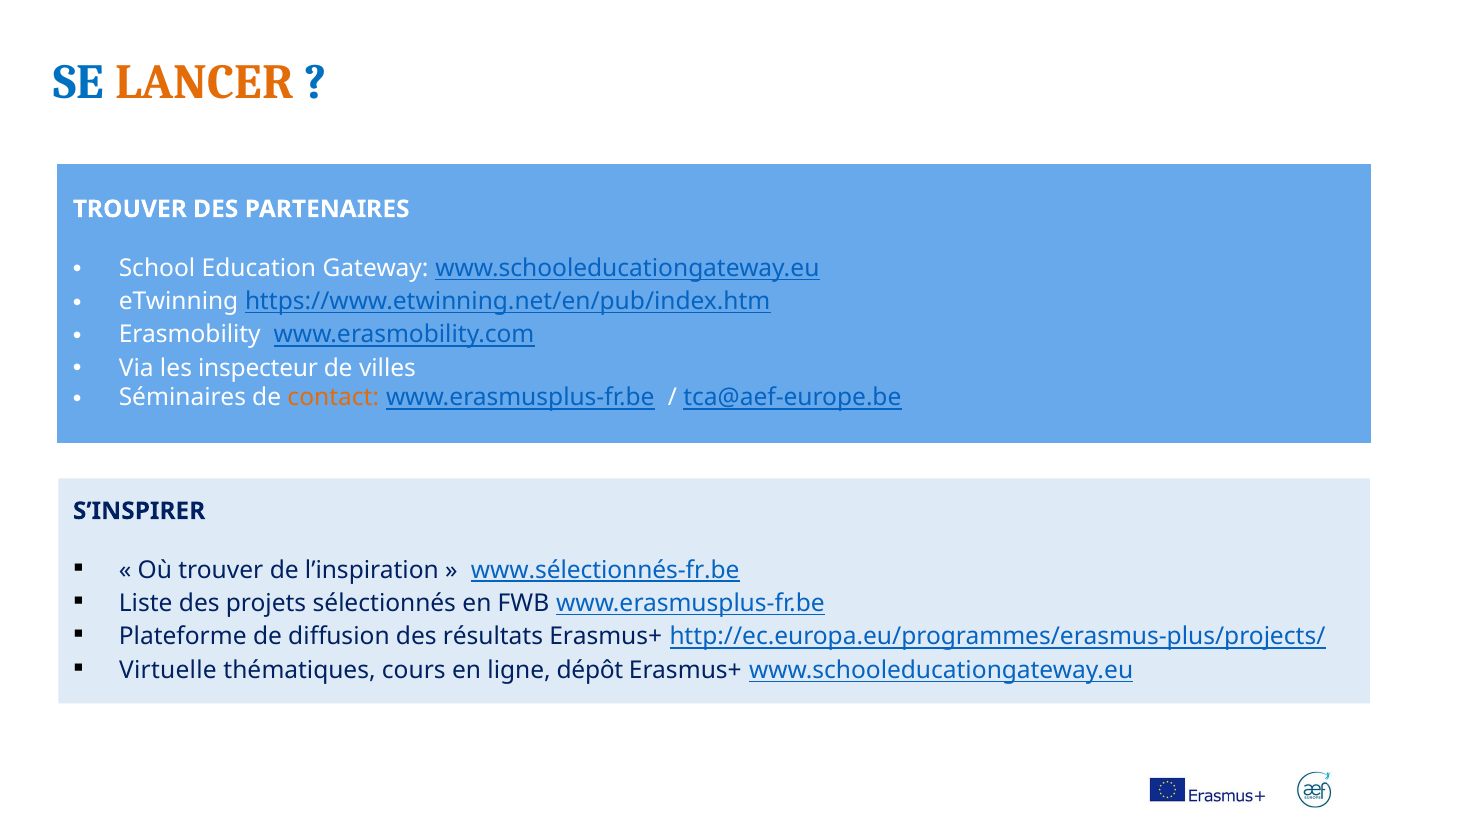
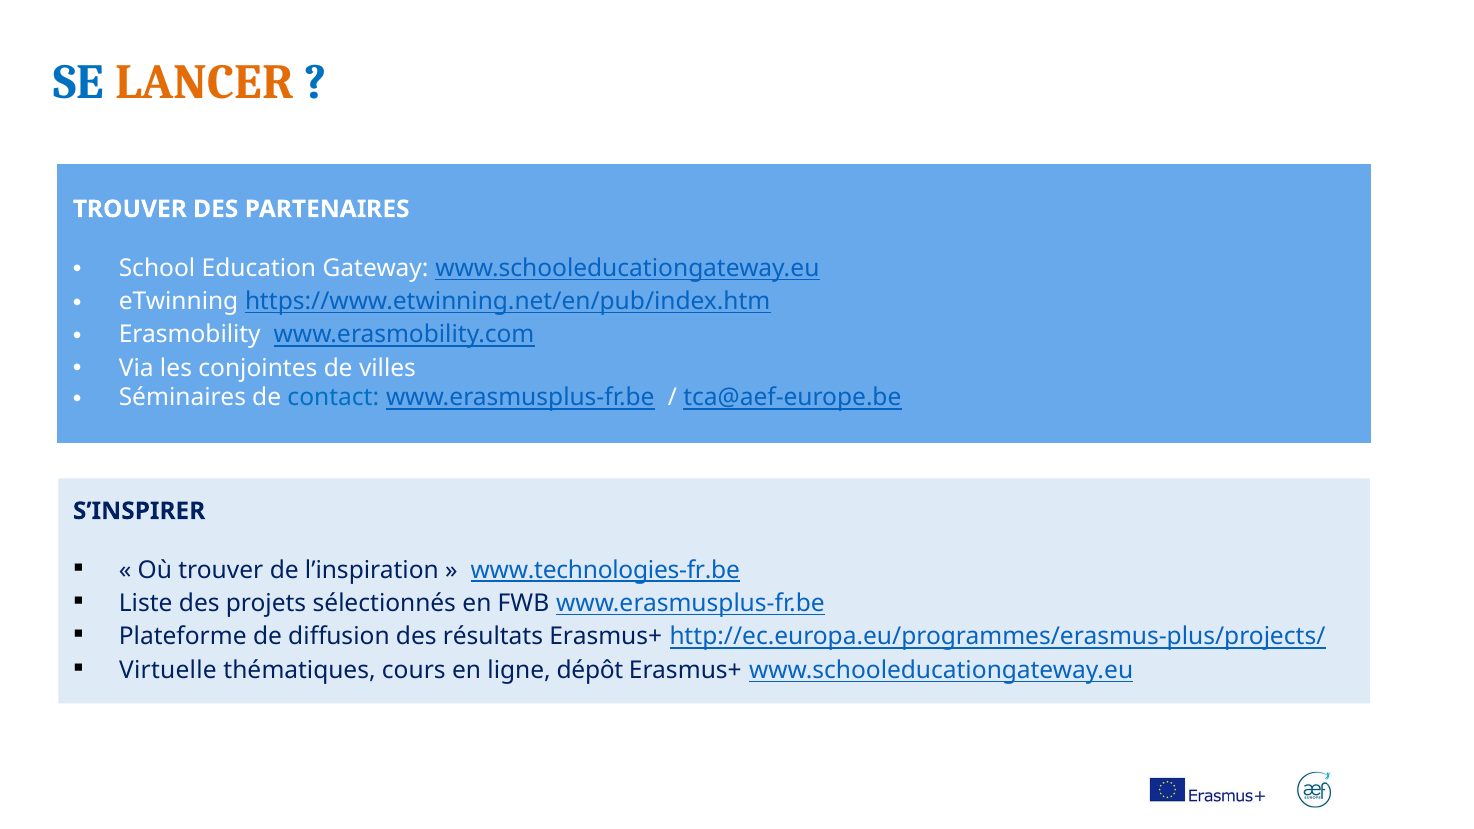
inspecteur: inspecteur -> conjointes
contact colour: orange -> blue
www.sélectionnés-fr.be: www.sélectionnés-fr.be -> www.technologies-fr.be
